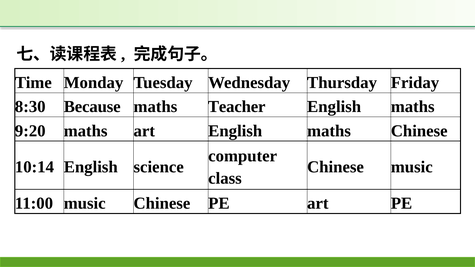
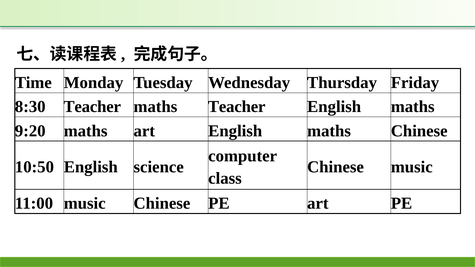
8:30 Because: Because -> Teacher
10:14: 10:14 -> 10:50
